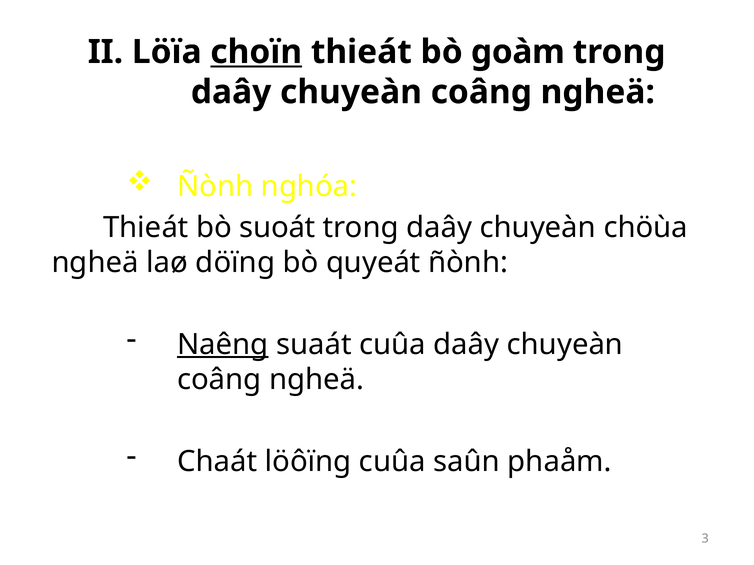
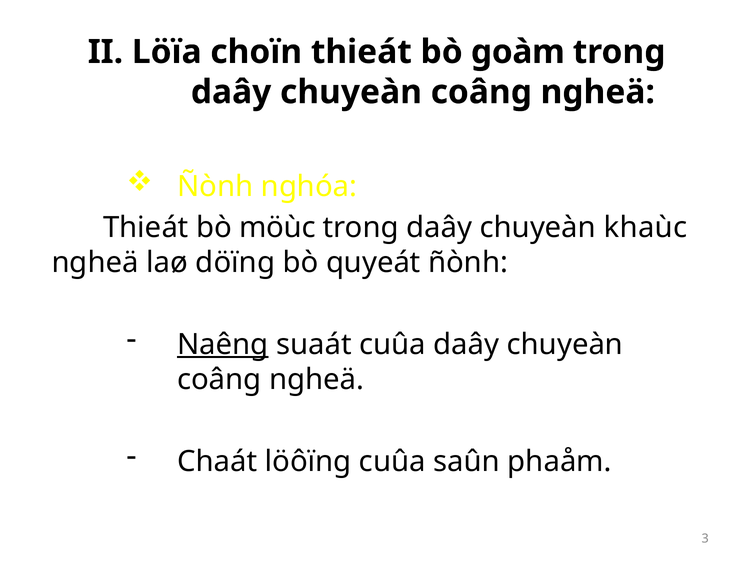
choïn underline: present -> none
suoát: suoát -> möùc
chöùa: chöùa -> khaùc
